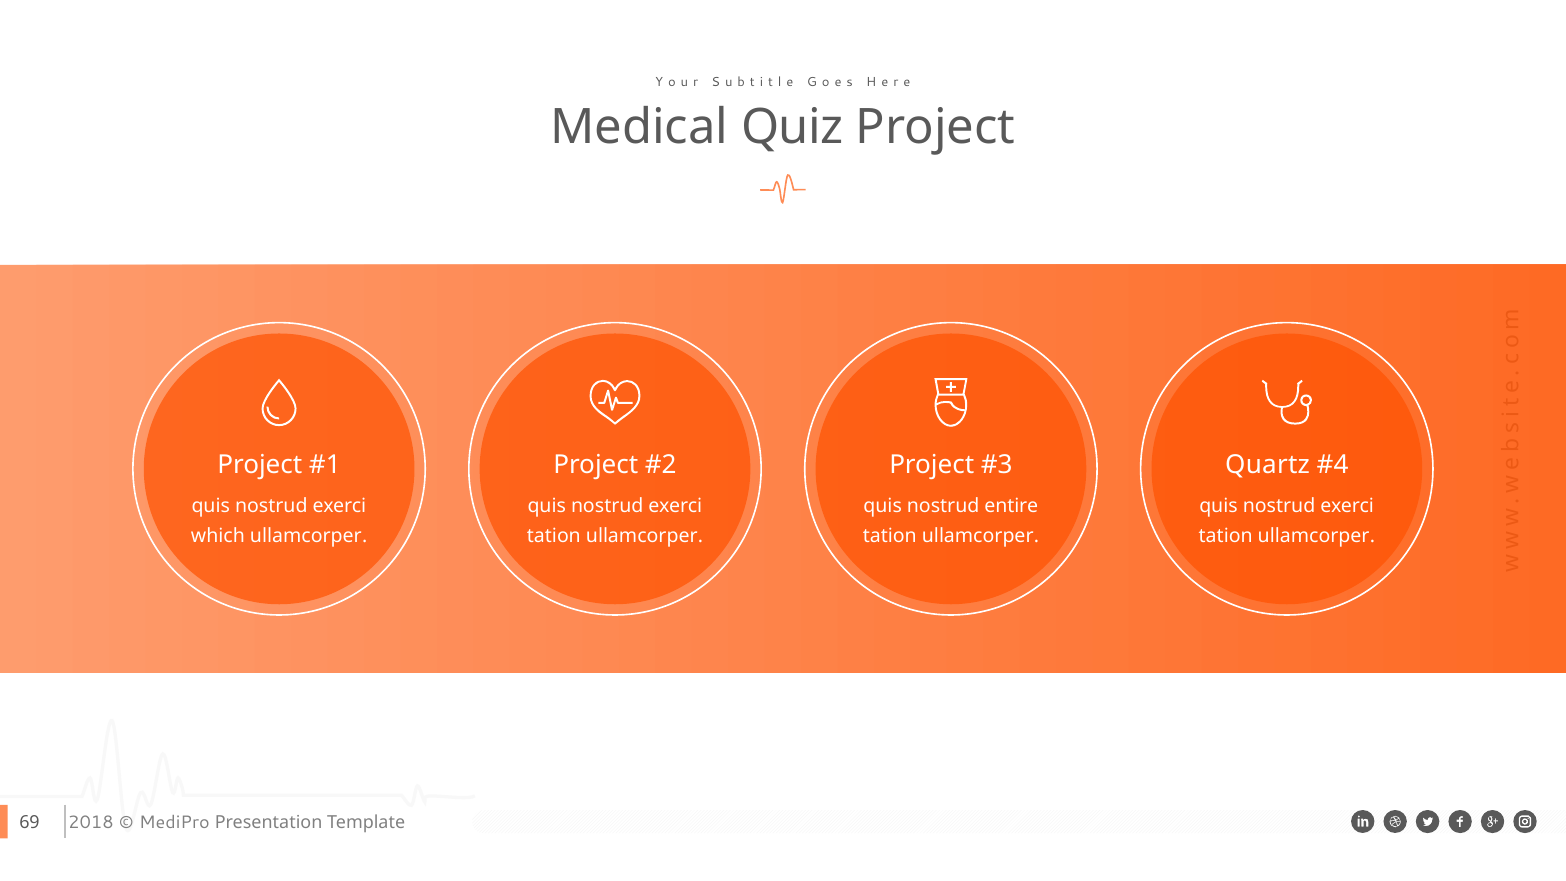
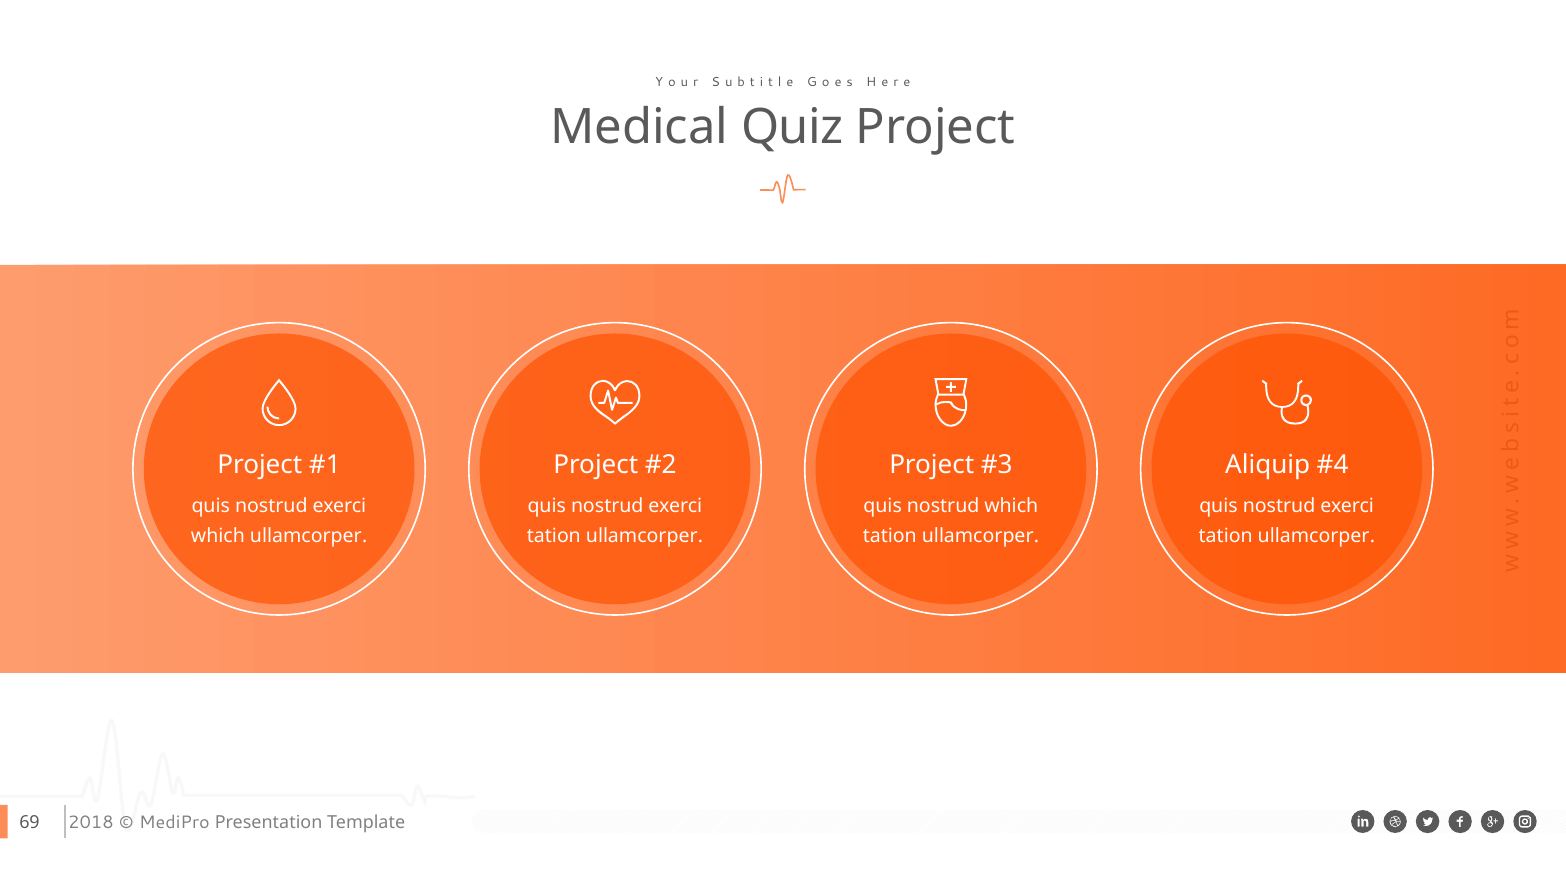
Quartz: Quartz -> Aliquip
nostrud entire: entire -> which
